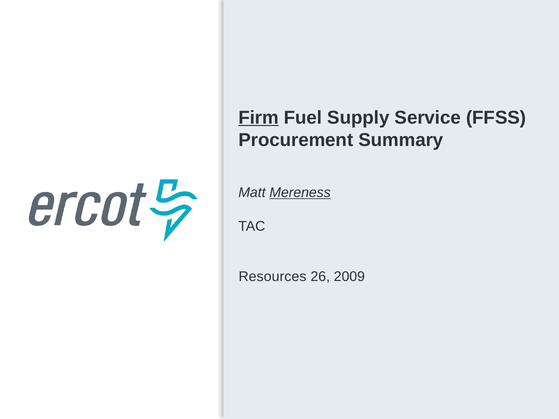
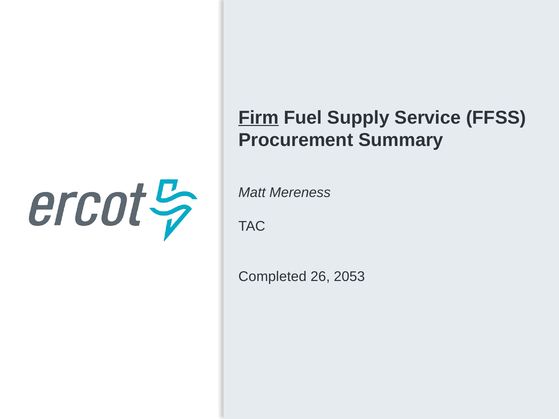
Mereness underline: present -> none
Resources: Resources -> Completed
2009: 2009 -> 2053
